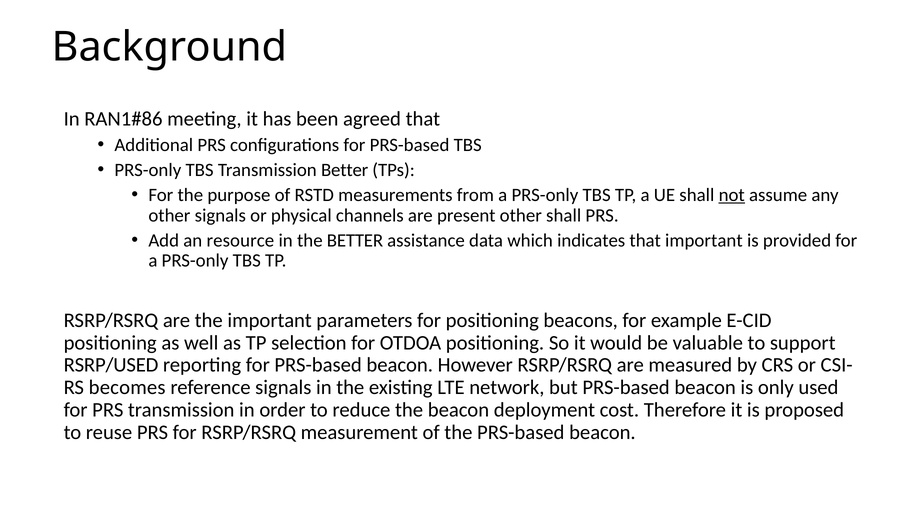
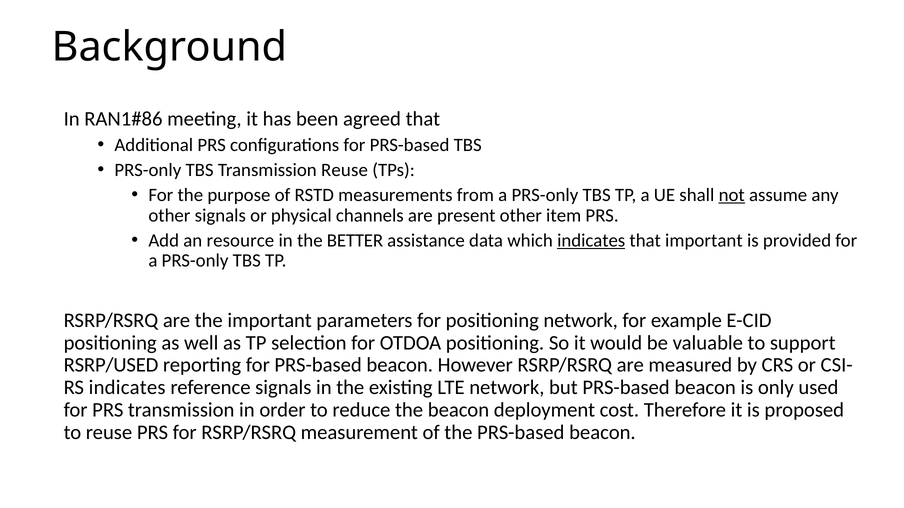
Transmission Better: Better -> Reuse
other shall: shall -> item
indicates at (591, 241) underline: none -> present
positioning beacons: beacons -> network
becomes at (127, 388): becomes -> indicates
